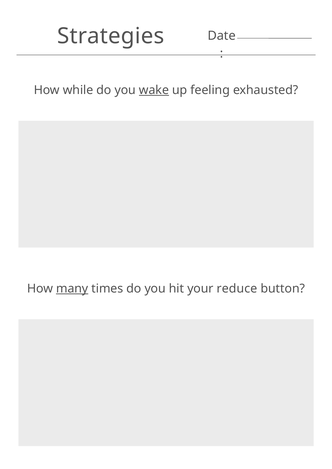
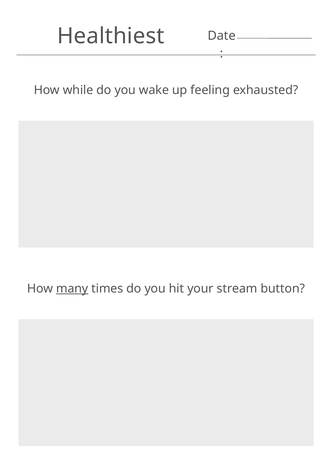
Strategies: Strategies -> Healthiest
wake underline: present -> none
reduce: reduce -> stream
